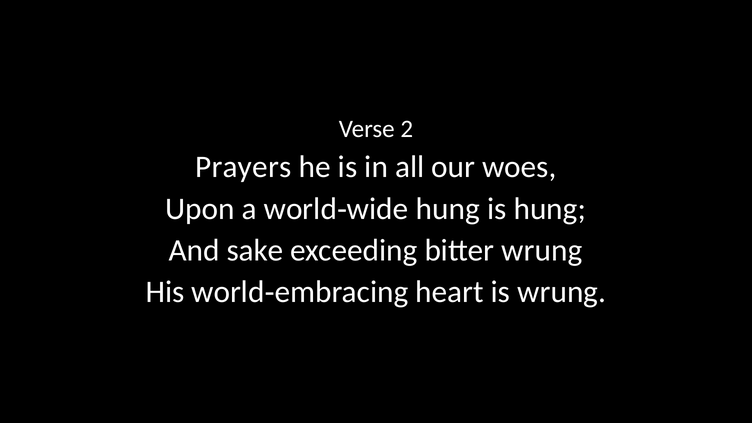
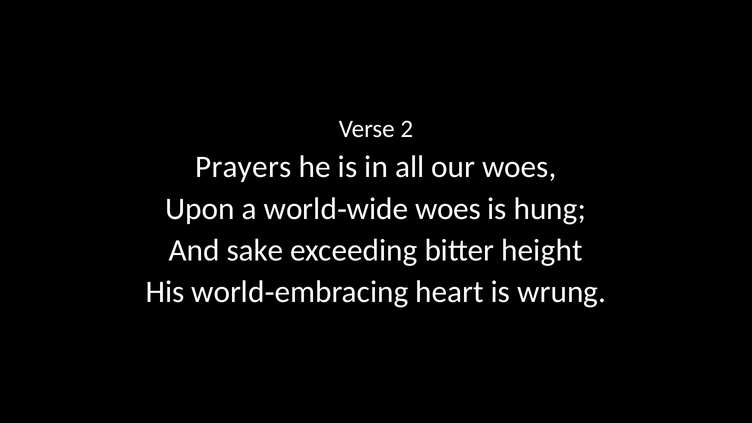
hung at (448, 209): hung -> woes
bitter wrung: wrung -> height
